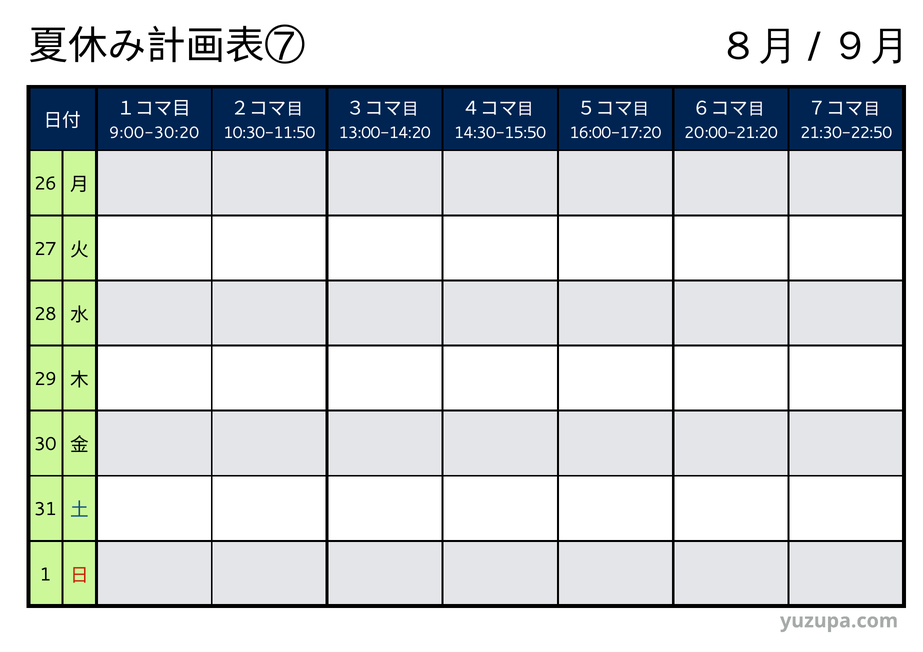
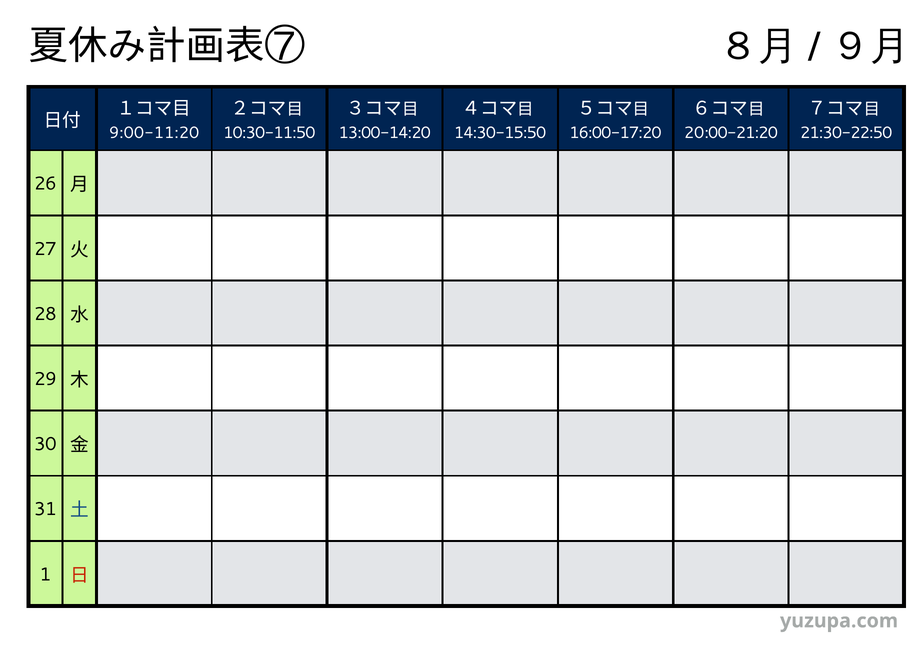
9:00-30:20: 9:00-30:20 -> 9:00-11:20
